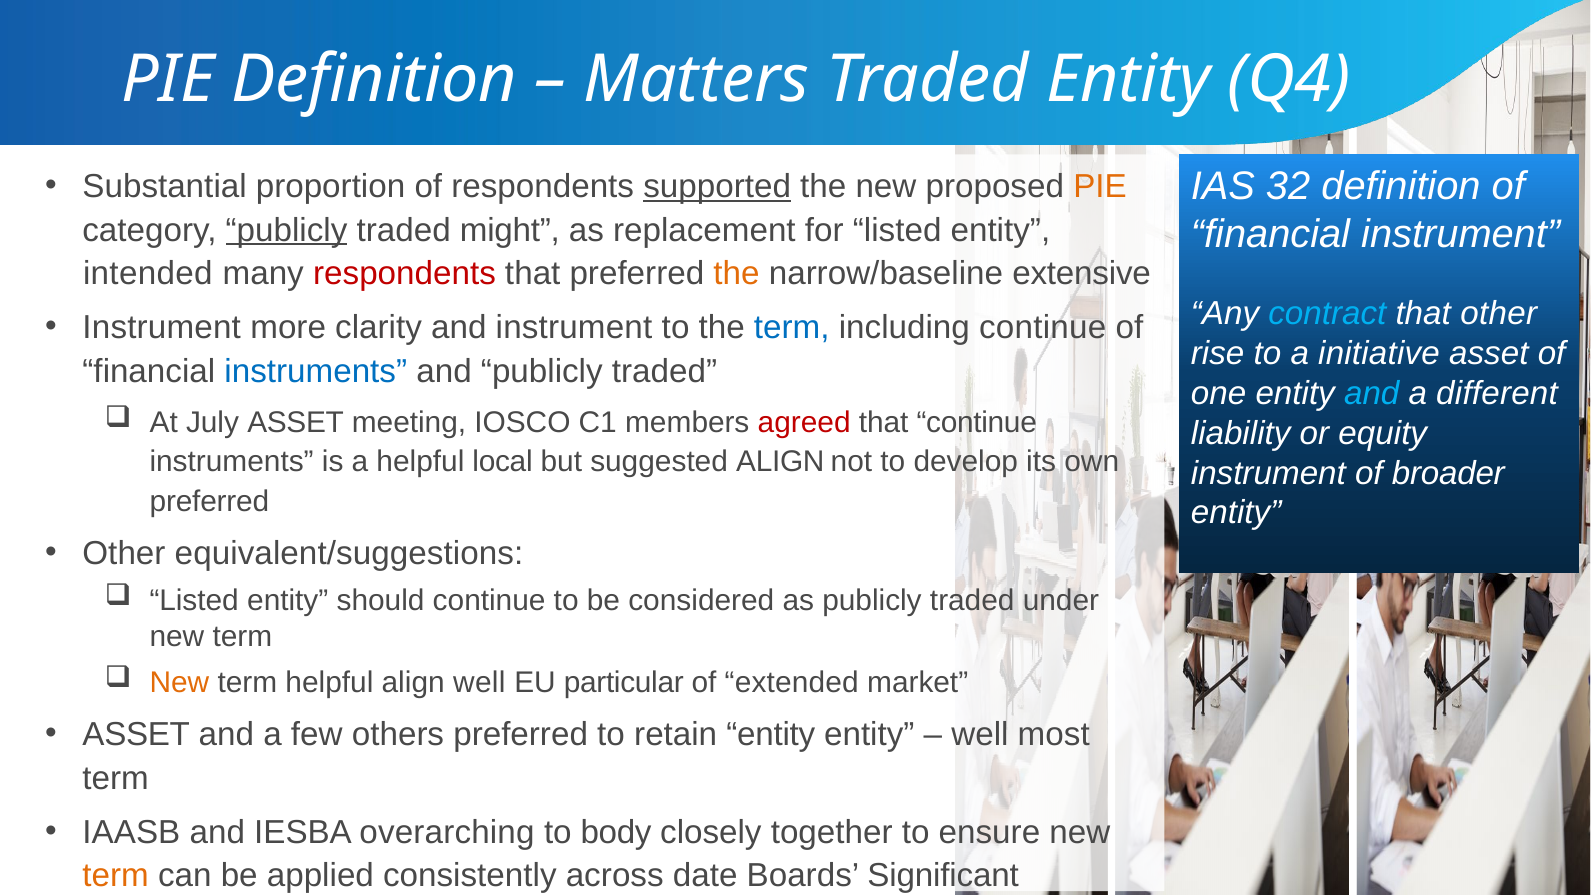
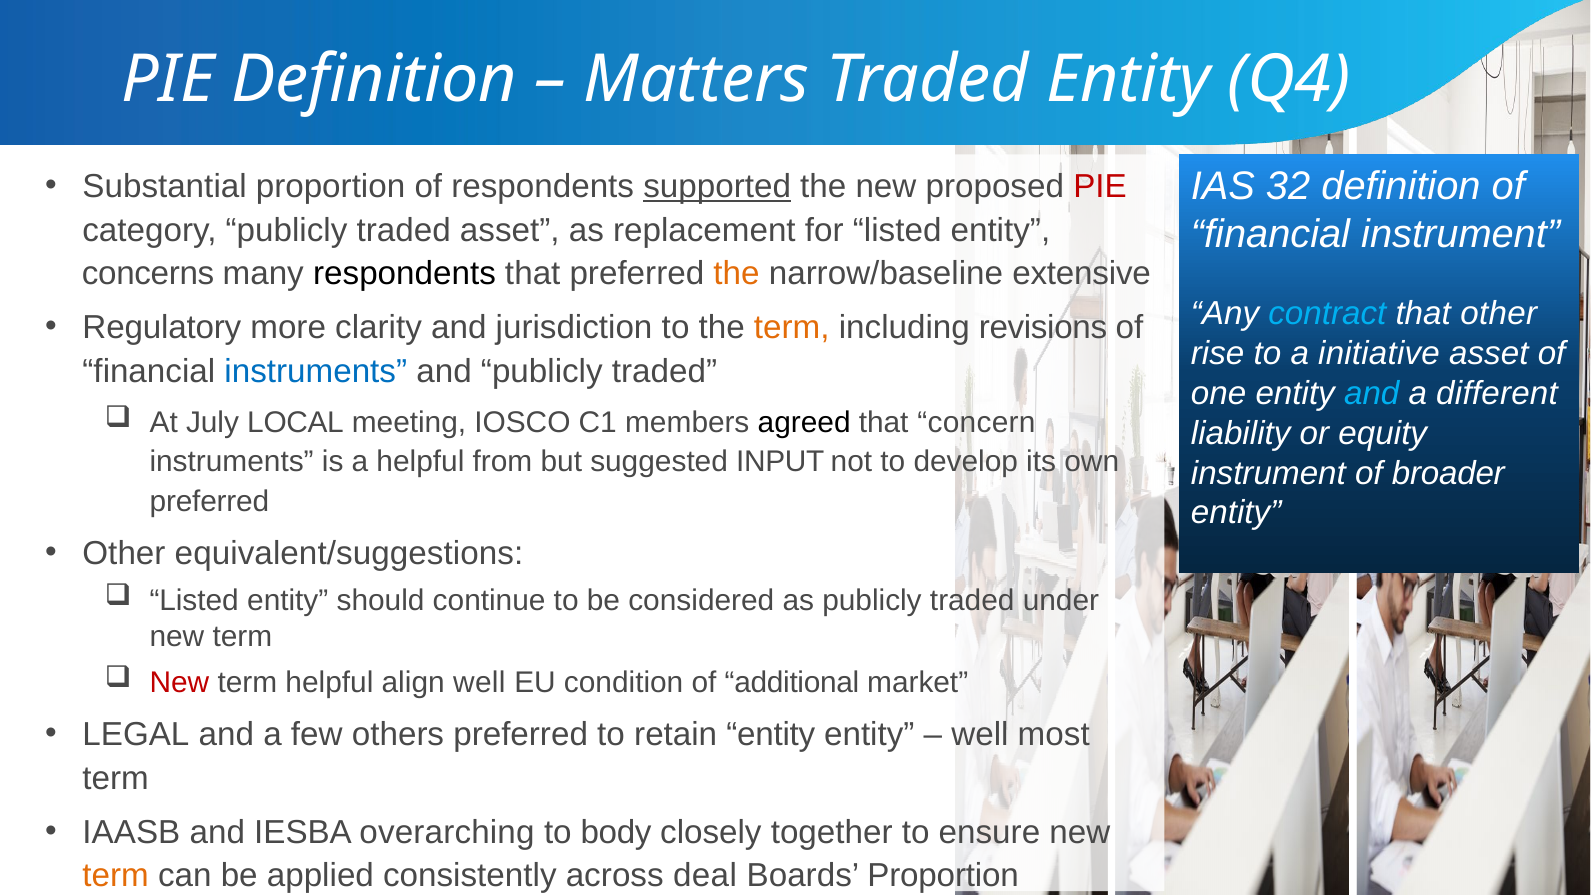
PIE at (1100, 186) colour: orange -> red
publicly at (287, 230) underline: present -> none
traded might: might -> asset
intended: intended -> concerns
respondents at (404, 274) colour: red -> black
Instrument at (162, 328): Instrument -> Regulatory
and instrument: instrument -> jurisdiction
term at (792, 328) colour: blue -> orange
including continue: continue -> revisions
July ASSET: ASSET -> LOCAL
agreed colour: red -> black
that continue: continue -> concern
local: local -> from
suggested ALIGN: ALIGN -> INPUT
New at (179, 682) colour: orange -> red
particular: particular -> condition
extended: extended -> additional
ASSET at (136, 734): ASSET -> LEGAL
date: date -> deal
Boards Significant: Significant -> Proportion
